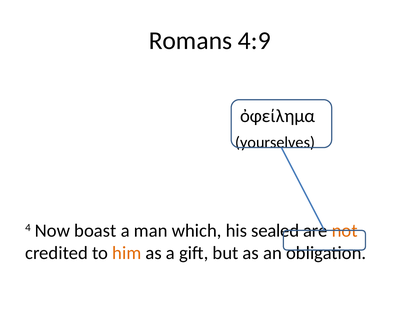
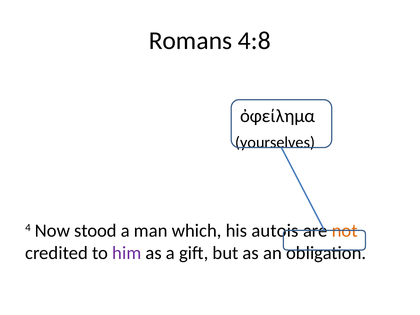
4:9: 4:9 -> 4:8
boast: boast -> stood
sealed: sealed -> autois
him colour: orange -> purple
